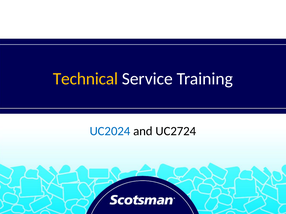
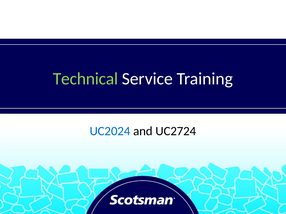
Technical colour: yellow -> light green
